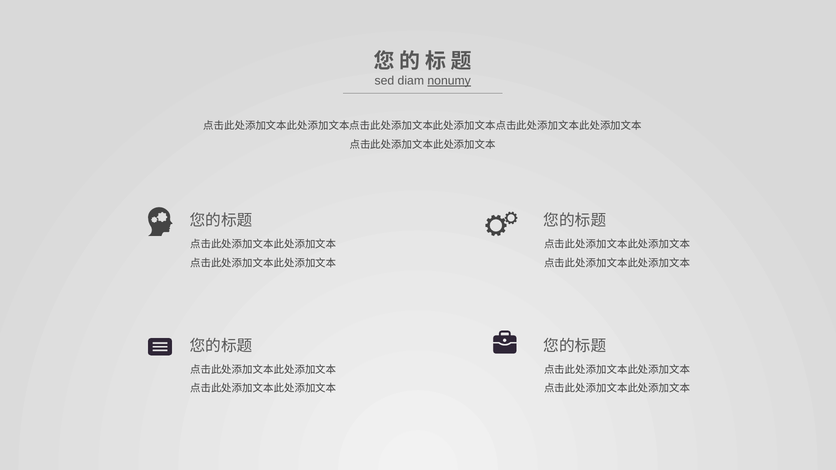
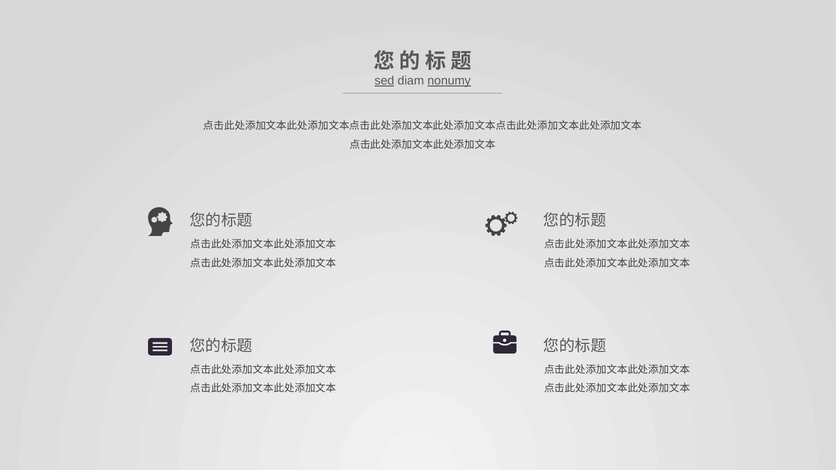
sed underline: none -> present
